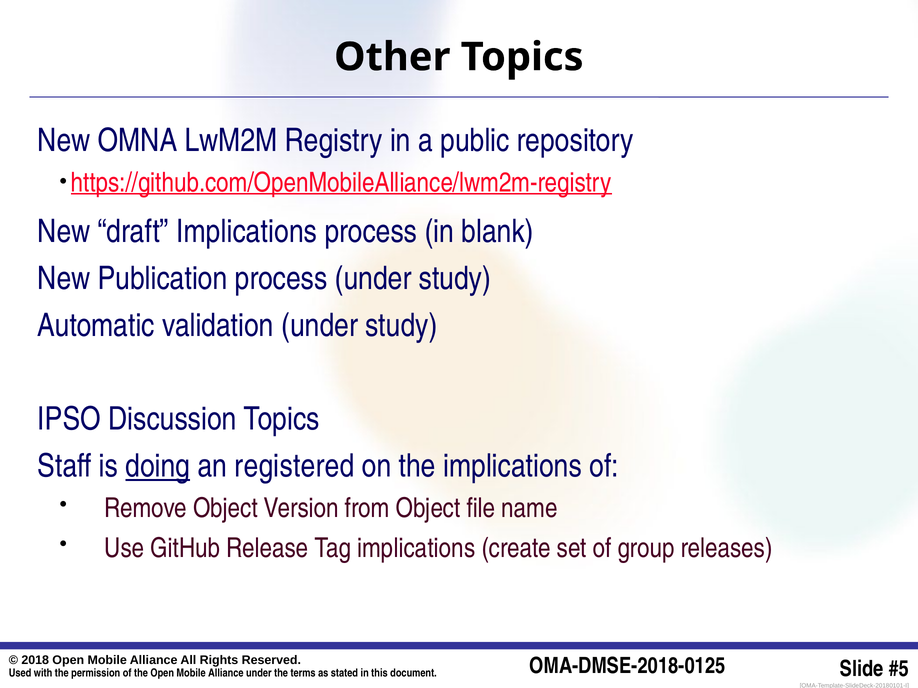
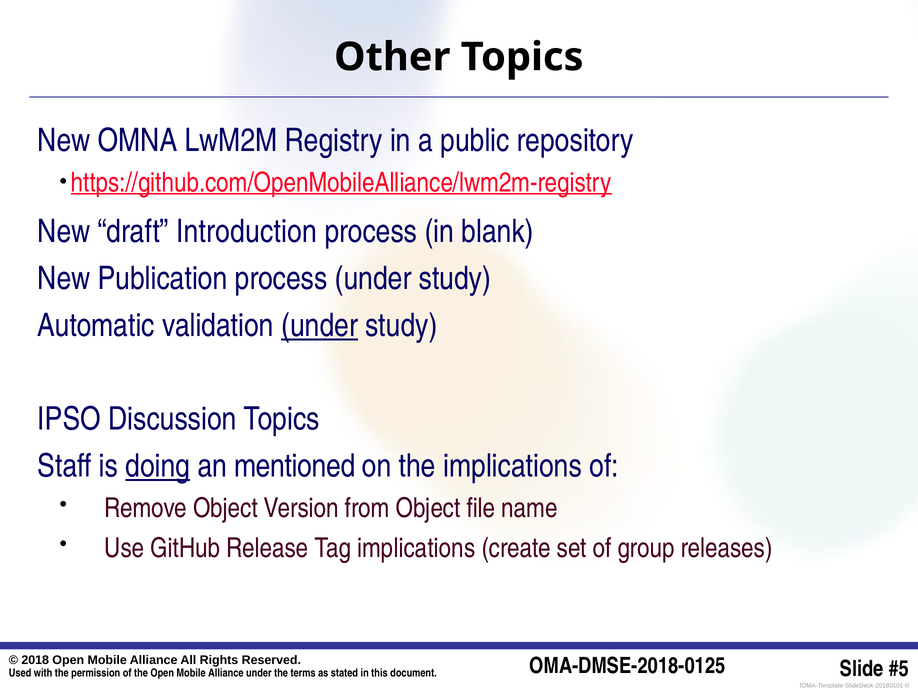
draft Implications: Implications -> Introduction
under at (320, 326) underline: none -> present
registered: registered -> mentioned
